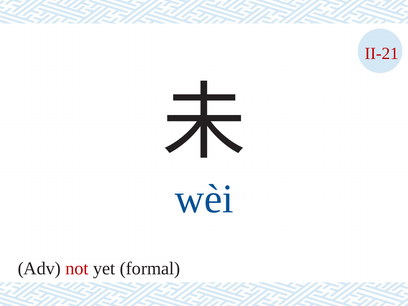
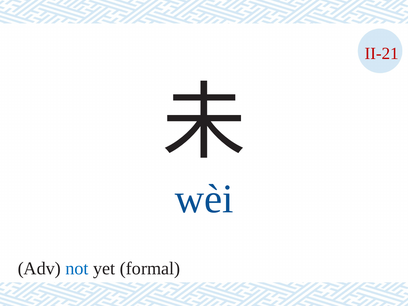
not colour: red -> blue
